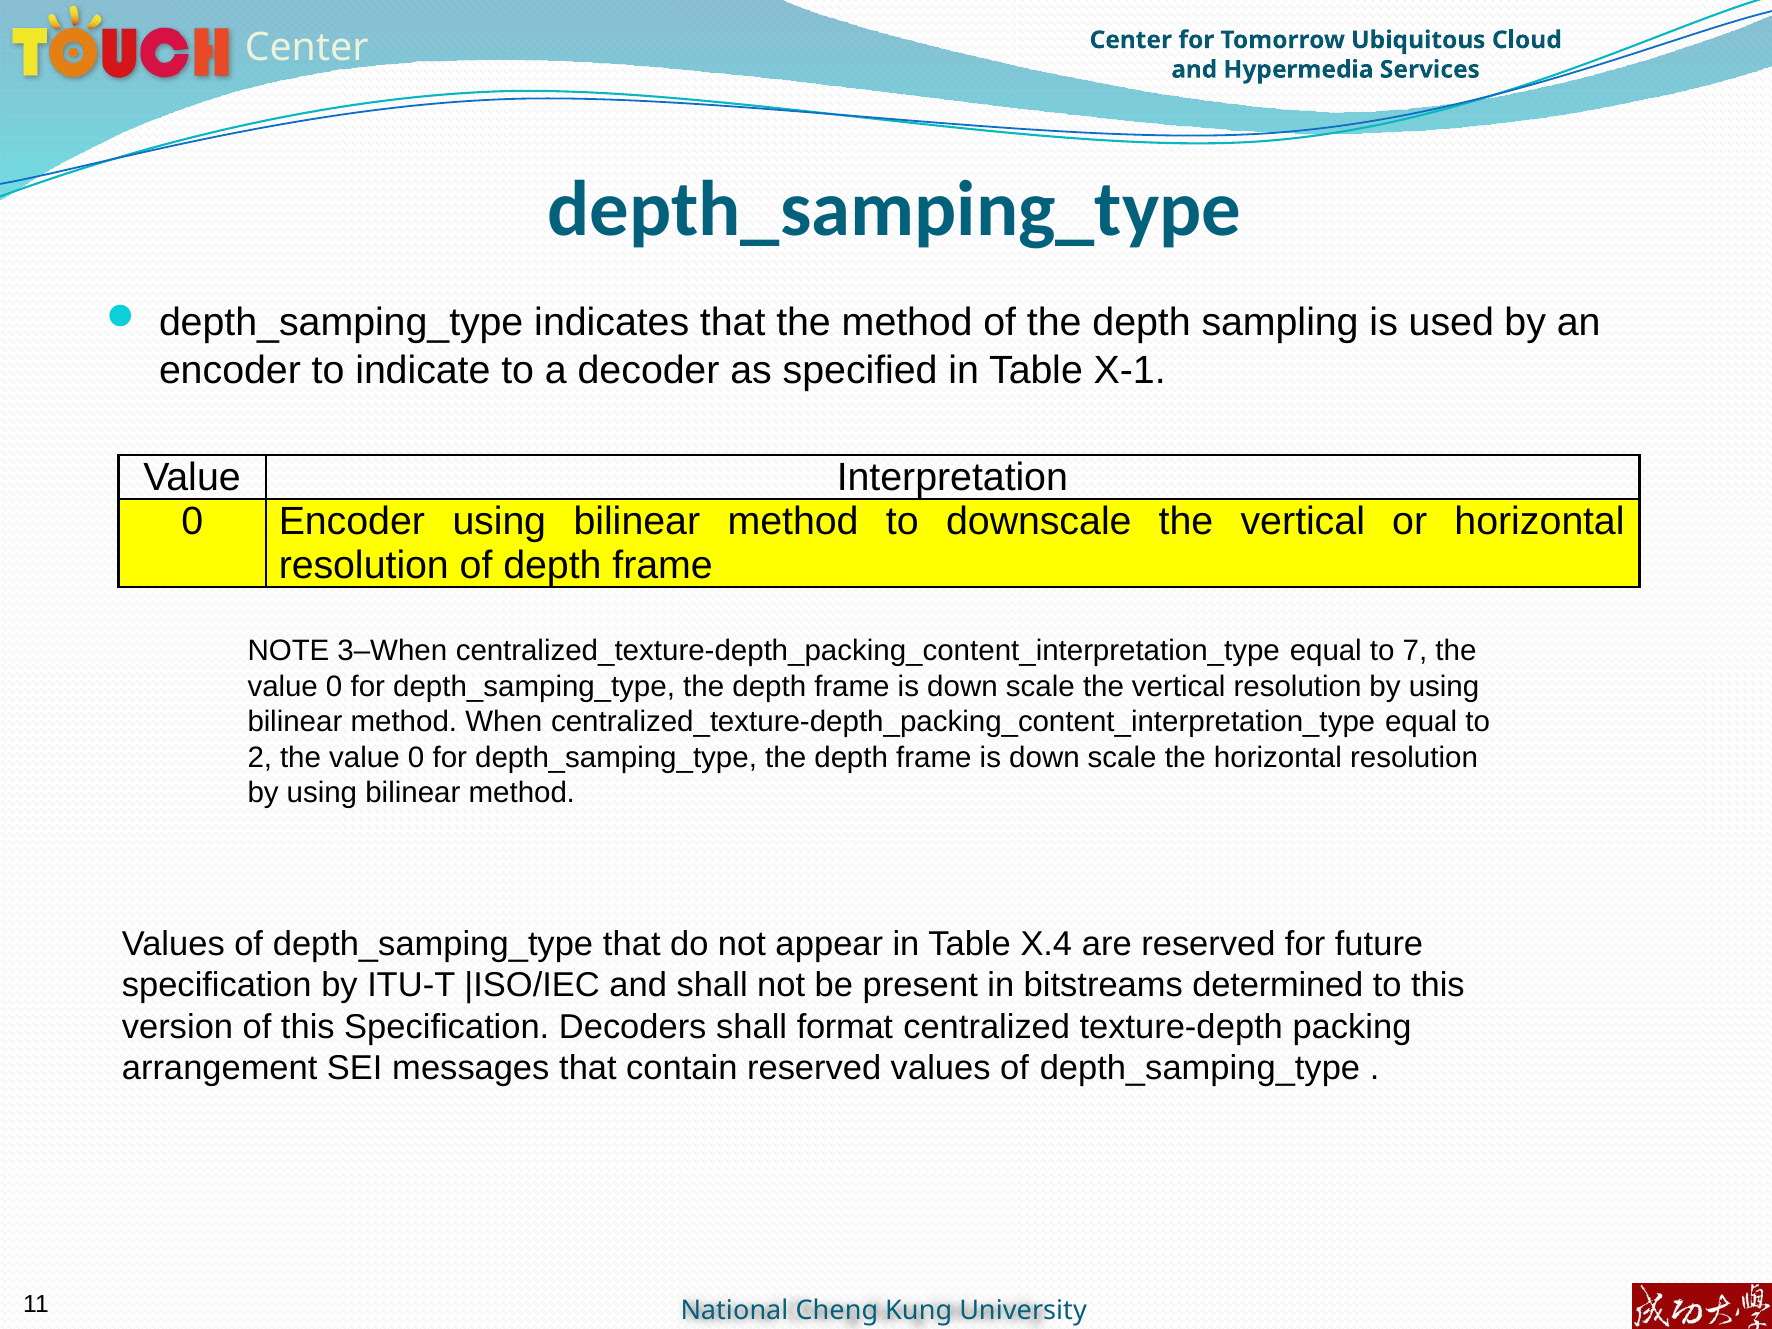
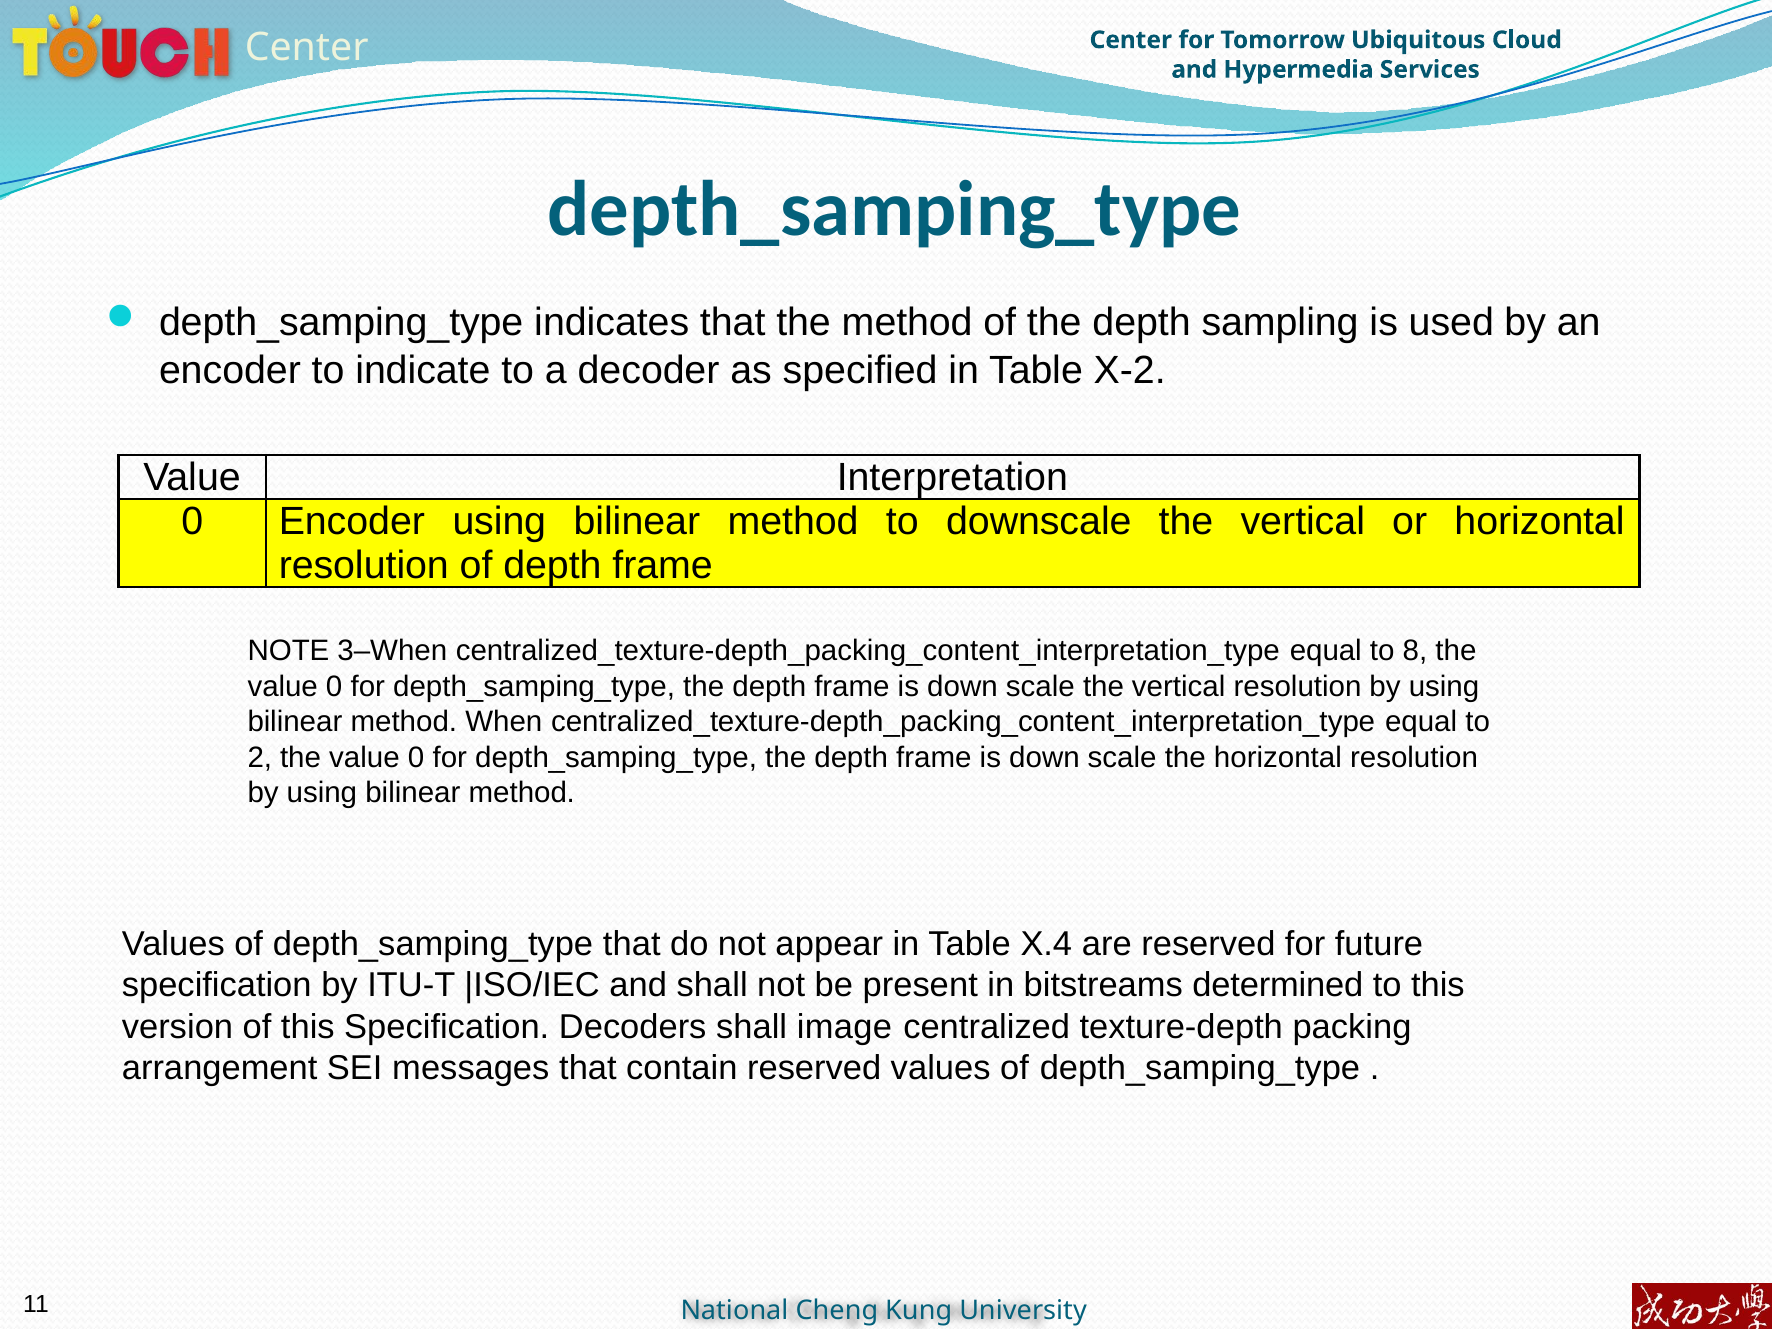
X‑1: X‑1 -> X‑2
7: 7 -> 8
format: format -> image
